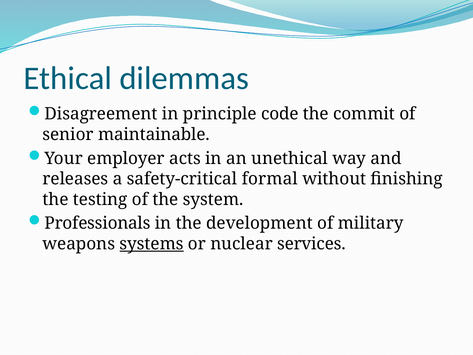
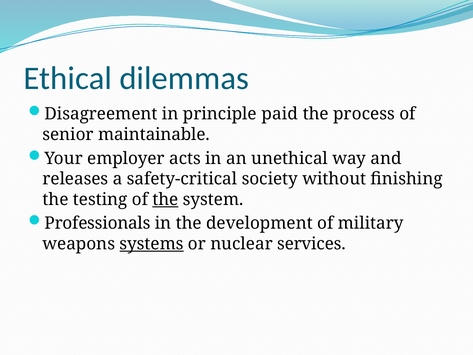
code: code -> paid
commit: commit -> process
formal: formal -> society
the at (165, 199) underline: none -> present
